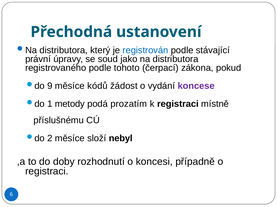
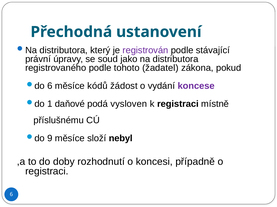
registrován colour: blue -> purple
čerpací: čerpací -> žadatel
9 at (50, 86): 9 -> 6
metody: metody -> daňové
prozatím: prozatím -> vysloven
2: 2 -> 9
